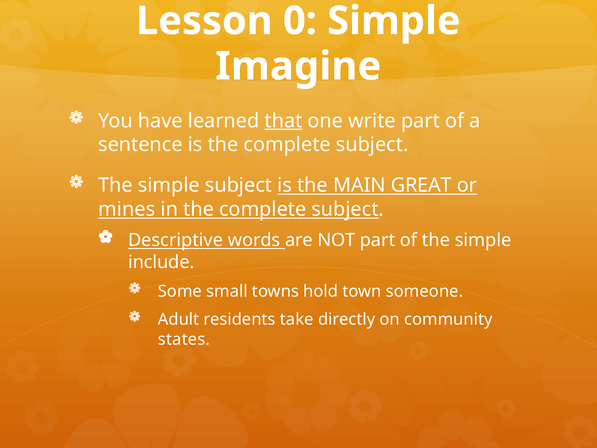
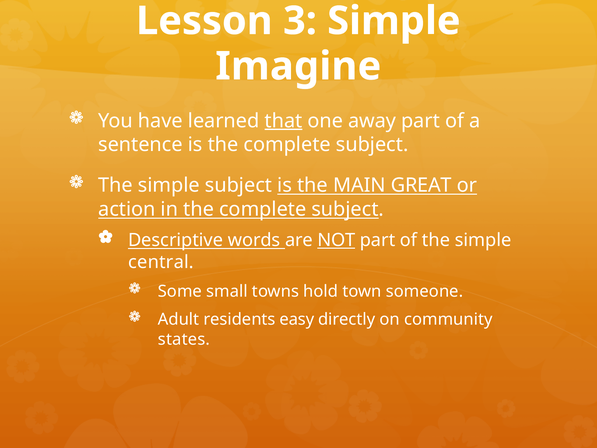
0: 0 -> 3
write: write -> away
mines: mines -> action
NOT underline: none -> present
include: include -> central
take: take -> easy
